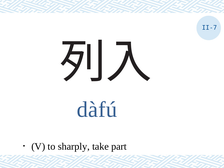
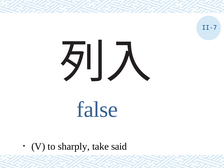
dàfú: dàfú -> false
part: part -> said
